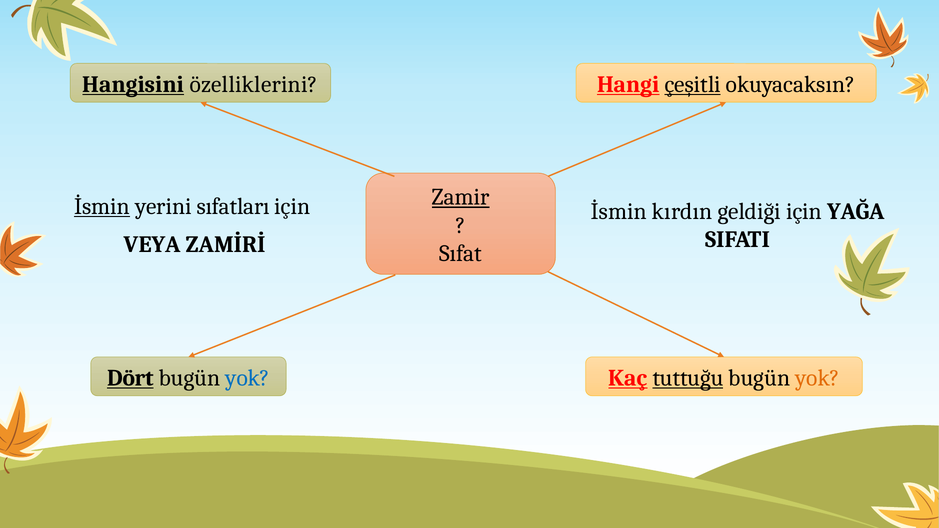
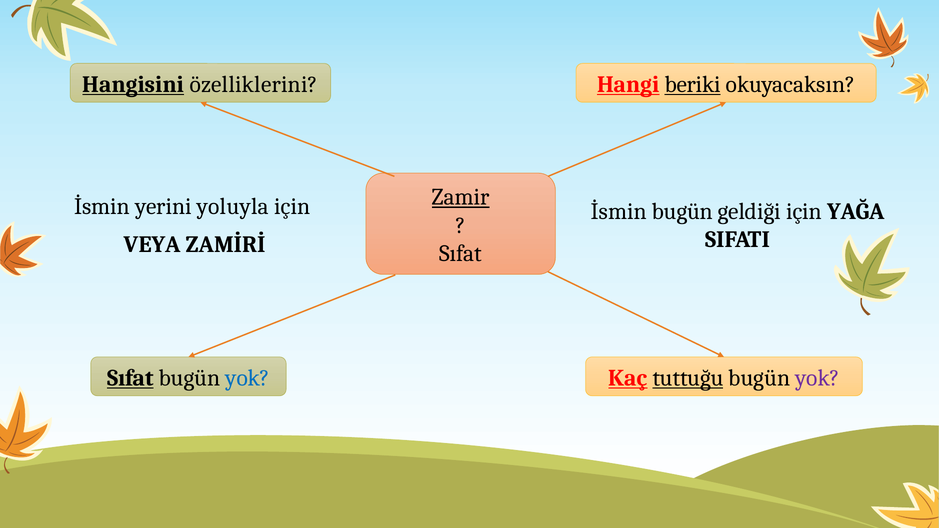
çeşitli: çeşitli -> beriki
İsmin at (102, 207) underline: present -> none
sıfatları: sıfatları -> yoluyla
İsmin kırdın: kırdın -> bugün
Dört at (130, 378): Dört -> Sıfat
yok at (818, 378) colour: orange -> purple
